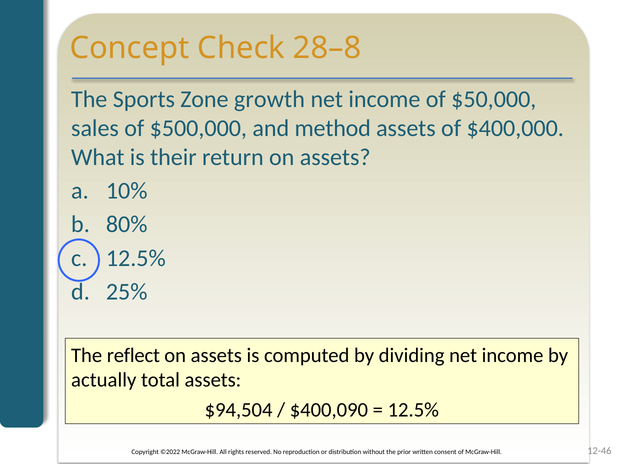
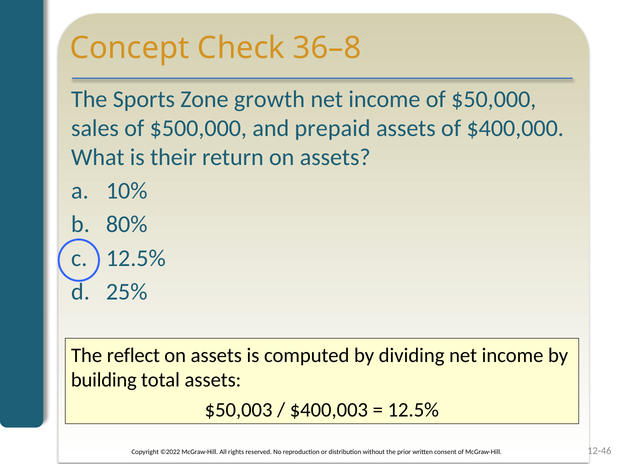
28–8: 28–8 -> 36–8
method: method -> prepaid
actually: actually -> building
$94,504: $94,504 -> $50,003
$400,090: $400,090 -> $400,003
